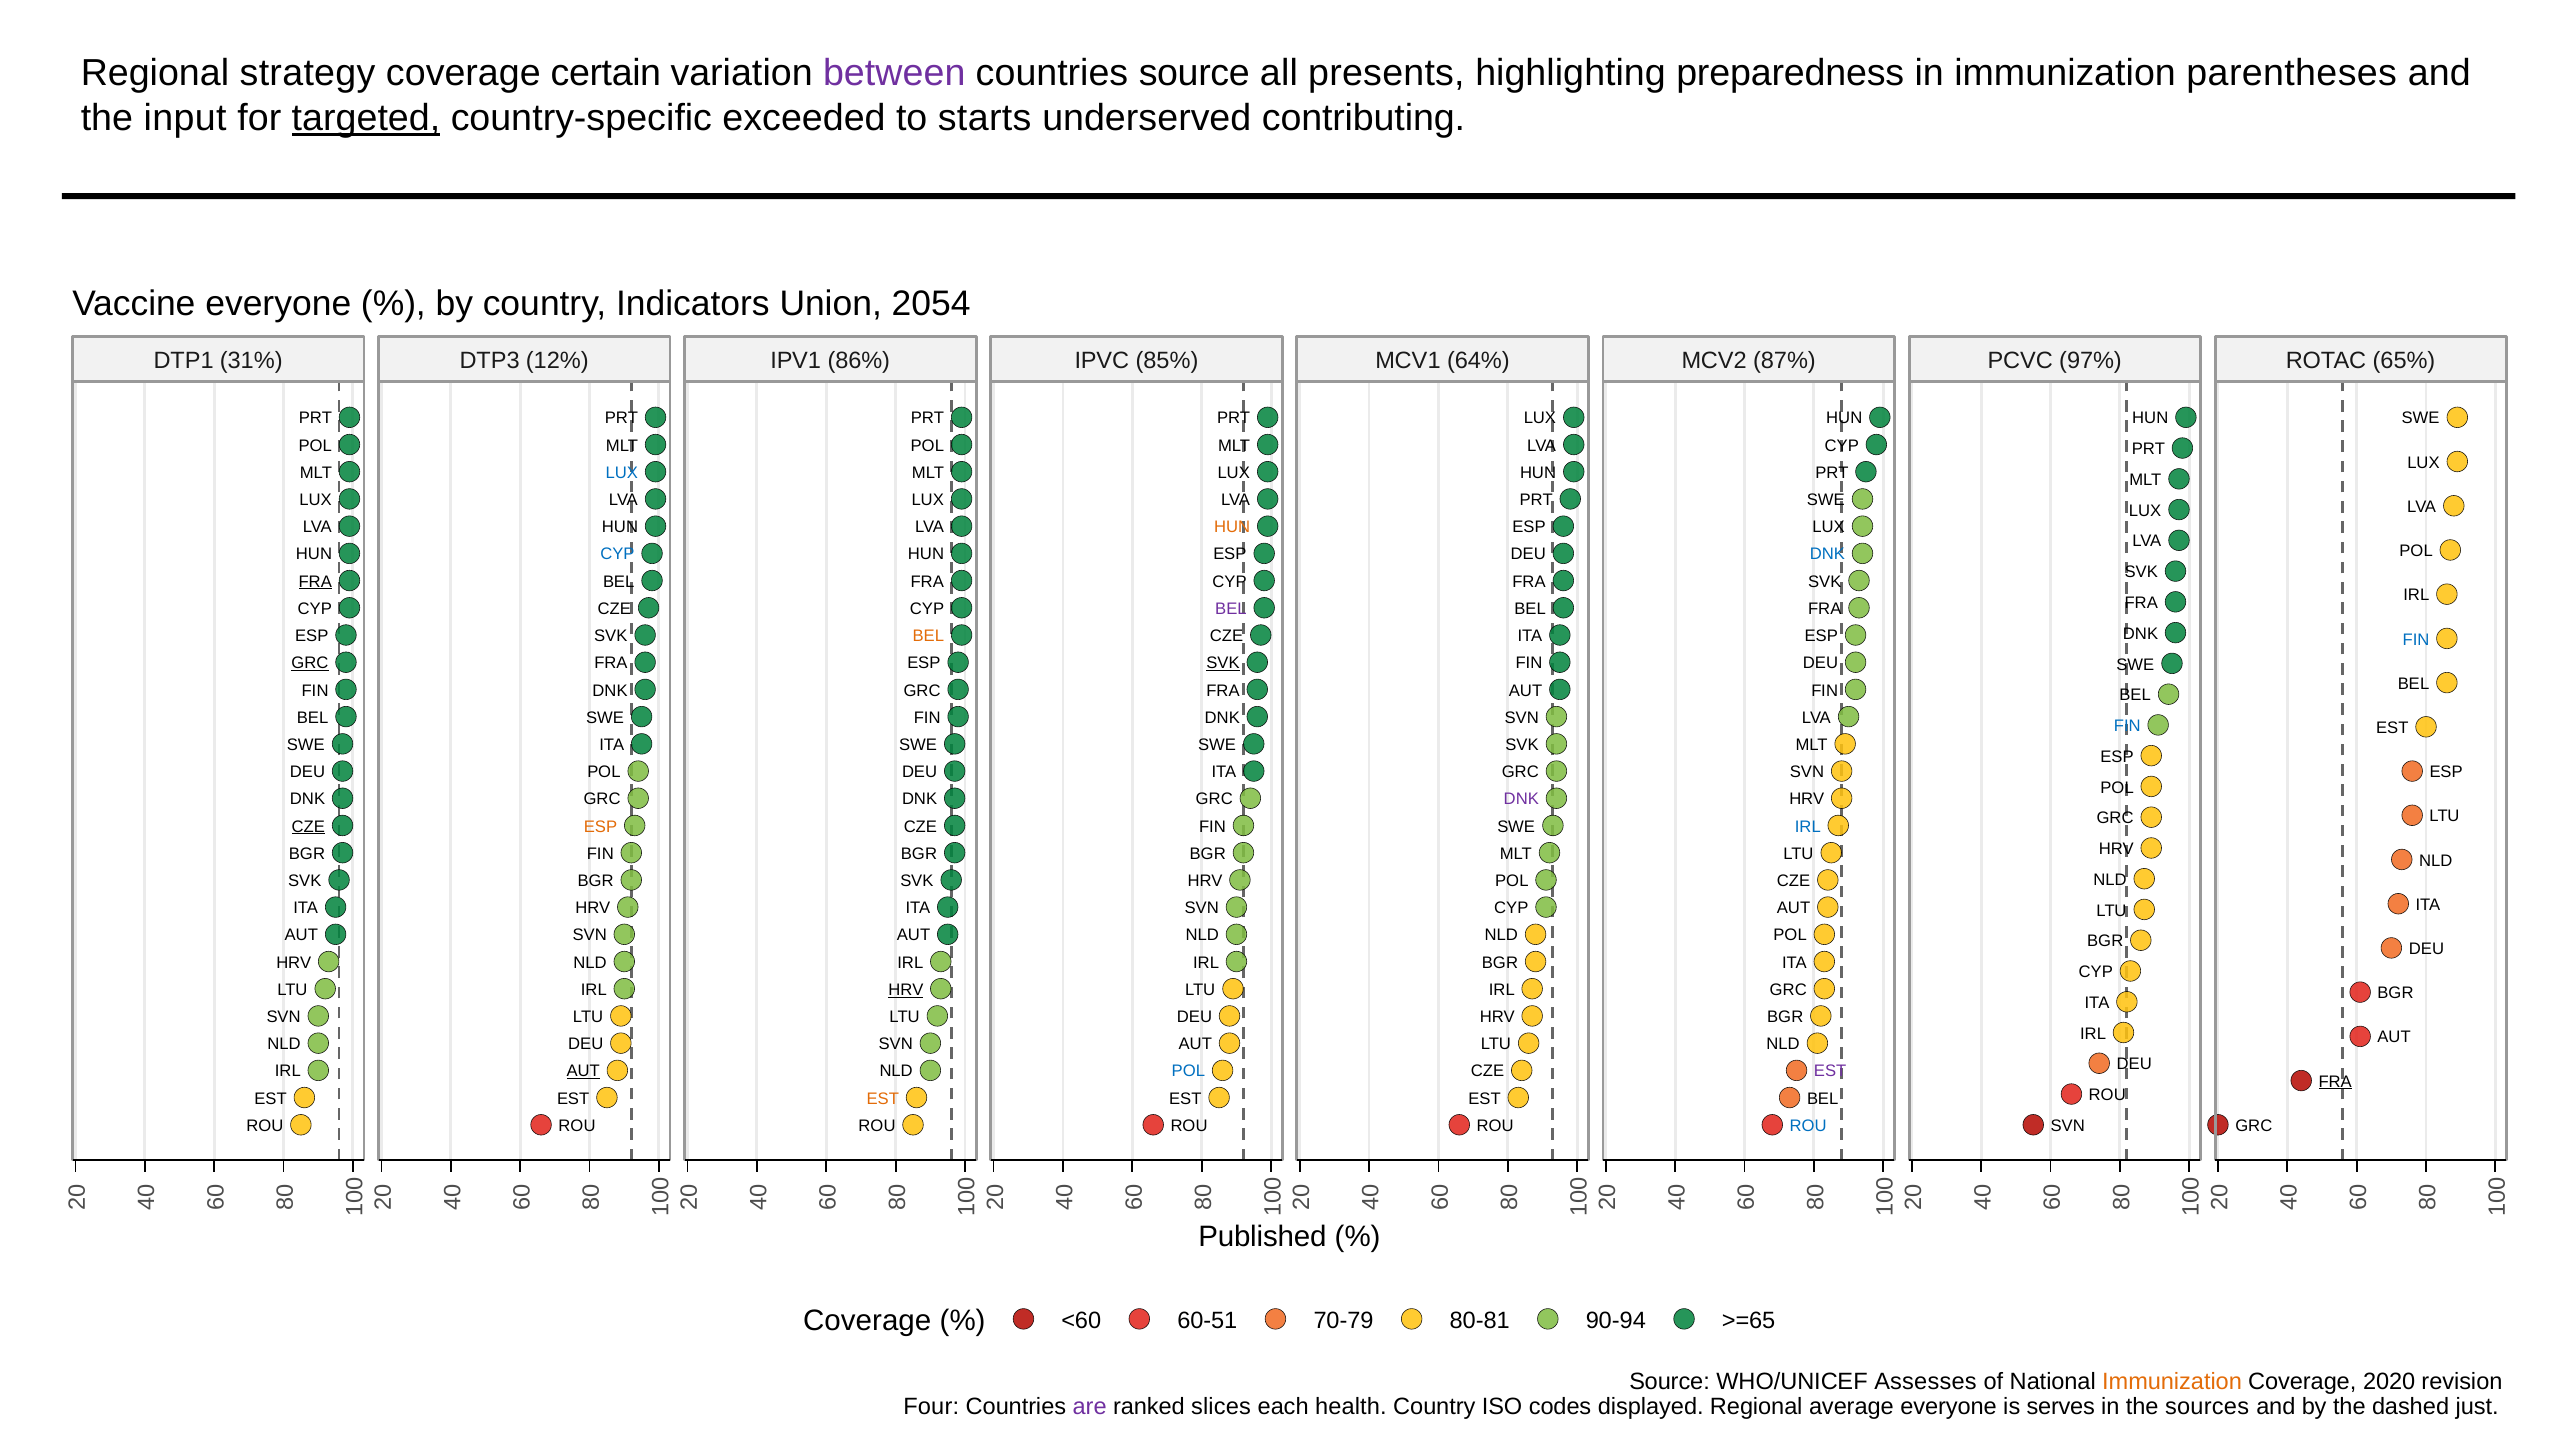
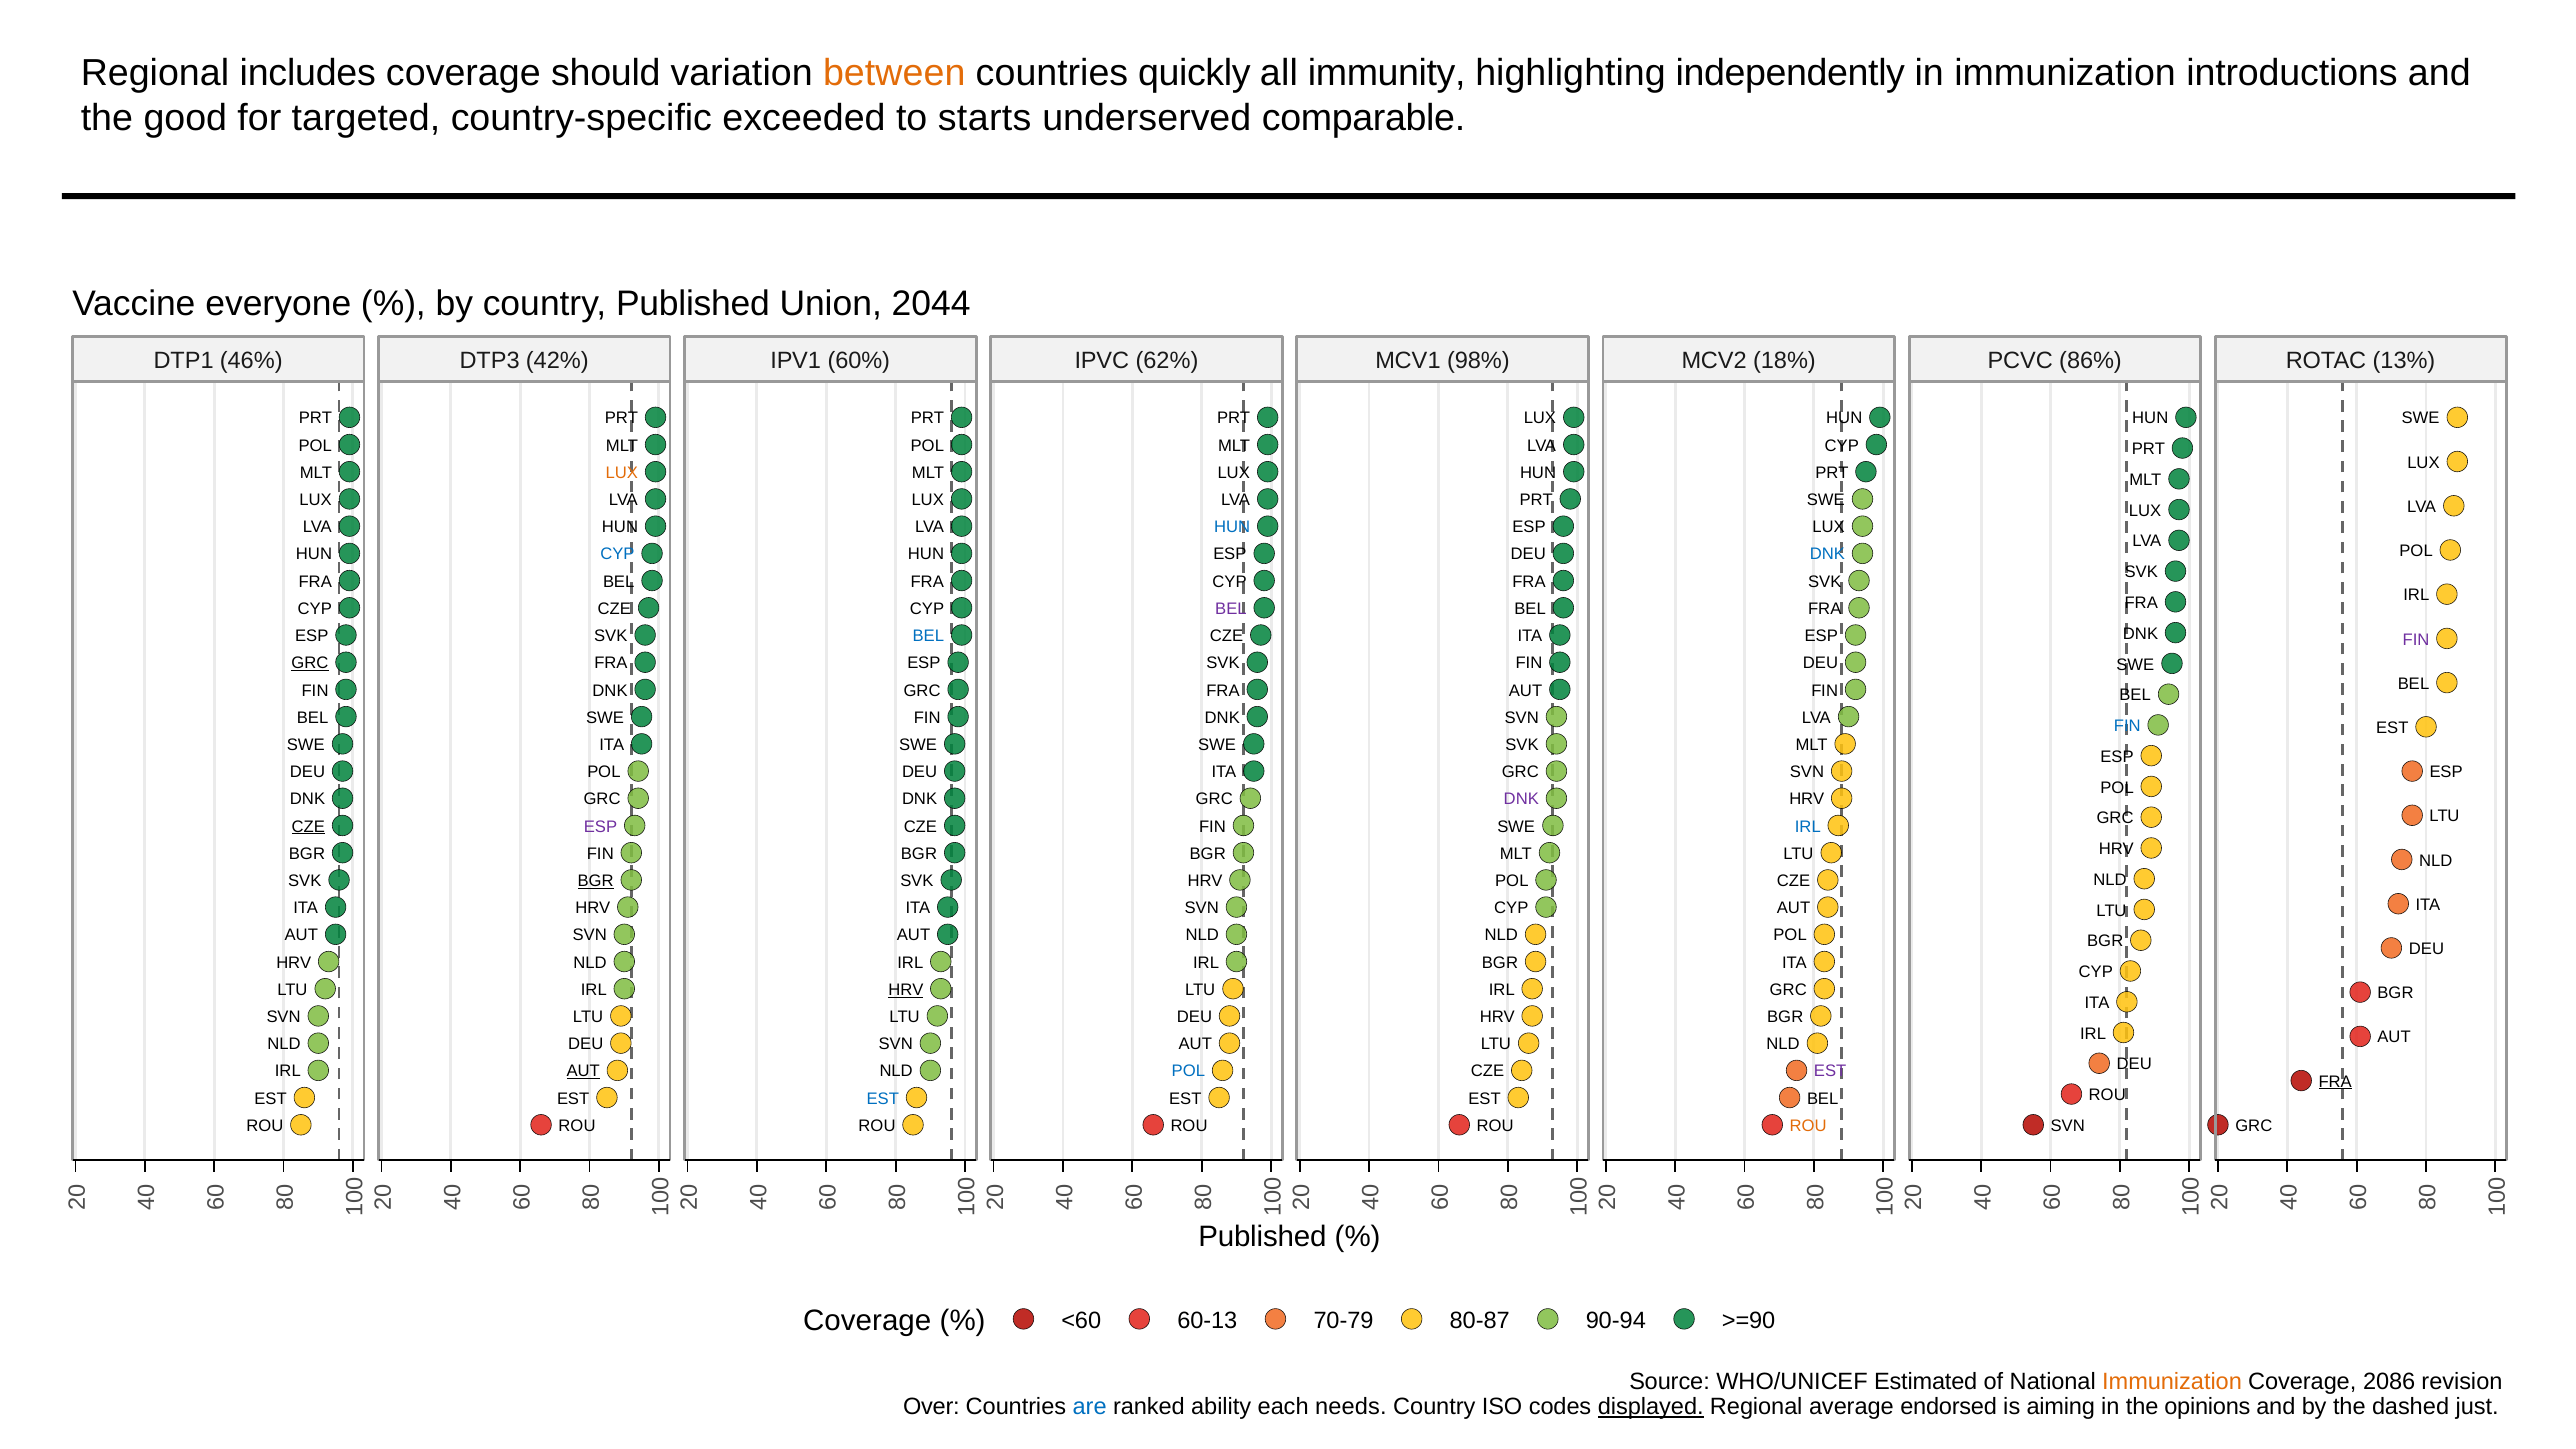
strategy: strategy -> includes
certain: certain -> should
between colour: purple -> orange
countries source: source -> quickly
presents: presents -> immunity
preparedness: preparedness -> independently
parentheses: parentheses -> introductions
input: input -> good
targeted underline: present -> none
contributing: contributing -> comparable
country Indicators: Indicators -> Published
2054: 2054 -> 2044
31%: 31% -> 46%
12%: 12% -> 42%
86%: 86% -> 60%
85%: 85% -> 62%
64%: 64% -> 98%
87%: 87% -> 18%
97%: 97% -> 86%
65%: 65% -> 13%
LUX at (622, 473) colour: blue -> orange
HUN at (1232, 527) colour: orange -> blue
FRA at (315, 582) underline: present -> none
BEL at (928, 636) colour: orange -> blue
FIN at (2416, 640) colour: blue -> purple
SVK at (1223, 663) underline: present -> none
ESP at (601, 827) colour: orange -> purple
BGR at (596, 881) underline: none -> present
EST at (883, 1099) colour: orange -> blue
ROU at (1808, 1126) colour: blue -> orange
60-51: 60-51 -> 60-13
80-81: 80-81 -> 80-87
>=65: >=65 -> >=90
Assesses: Assesses -> Estimated
2020: 2020 -> 2086
Four: Four -> Over
are colour: purple -> blue
slices: slices -> ability
health: health -> needs
displayed underline: none -> present
average everyone: everyone -> endorsed
serves: serves -> aiming
sources: sources -> opinions
